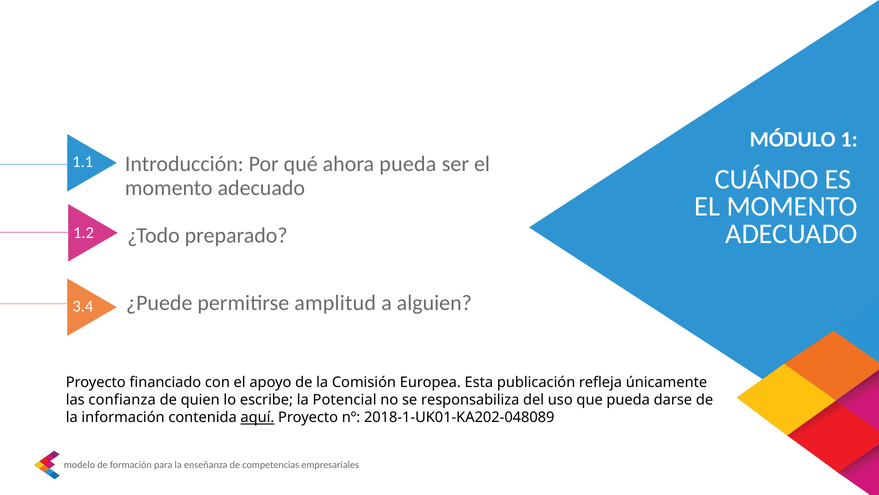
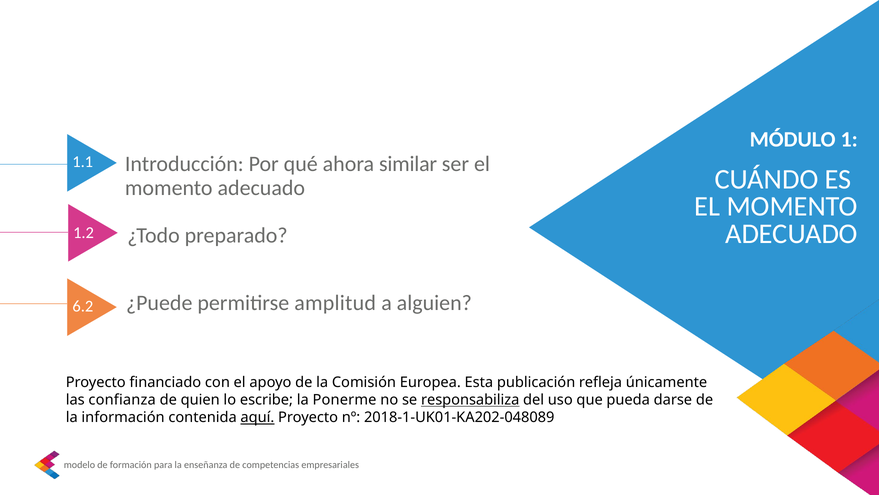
ahora pueda: pueda -> similar
3.4: 3.4 -> 6.2
Potencial: Potencial -> Ponerme
responsabiliza underline: none -> present
